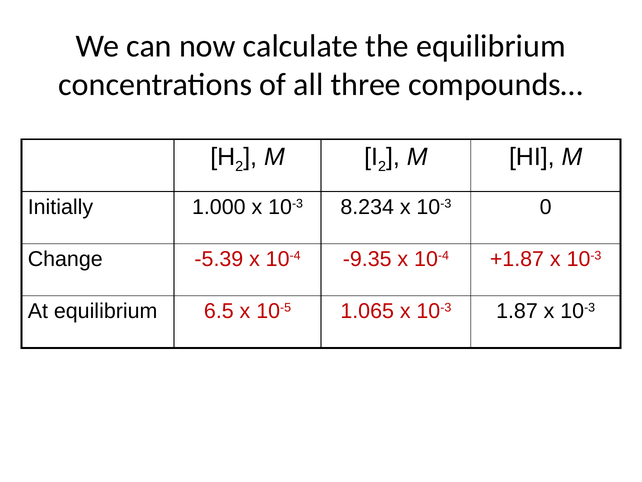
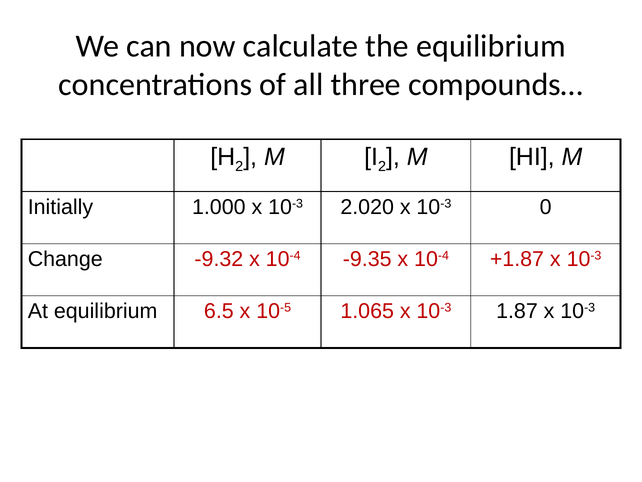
8.234: 8.234 -> 2.020
-5.39: -5.39 -> -9.32
